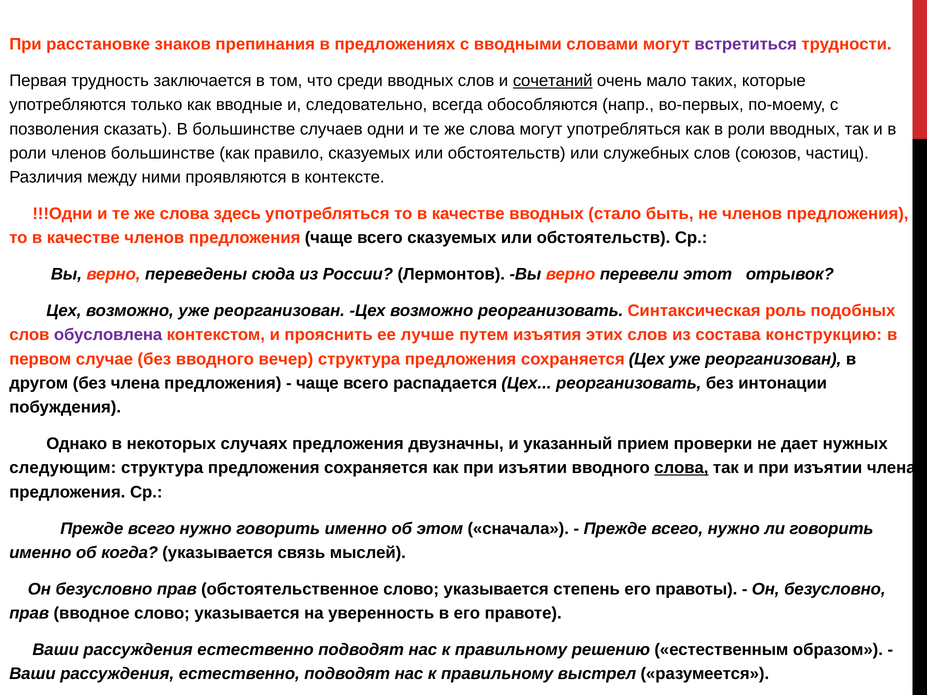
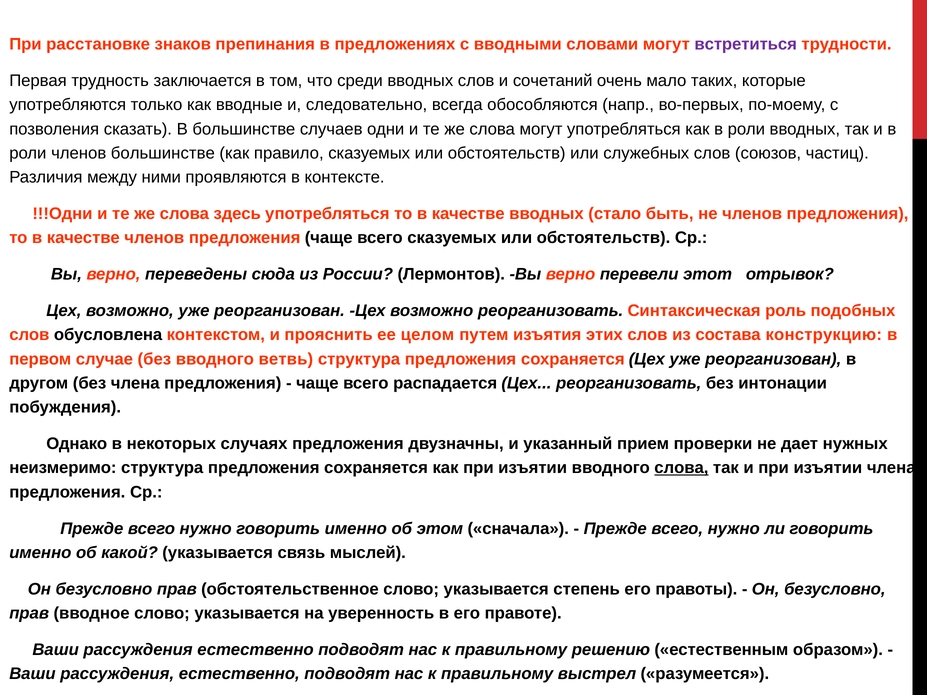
сочетаний underline: present -> none
обусловлена colour: purple -> black
лучше: лучше -> целом
вечер: вечер -> ветвь
следующим: следующим -> неизмеримо
когда: когда -> какой
